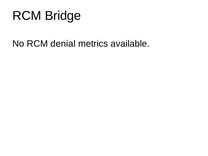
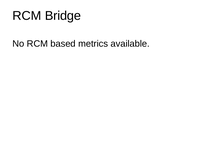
denial: denial -> based
